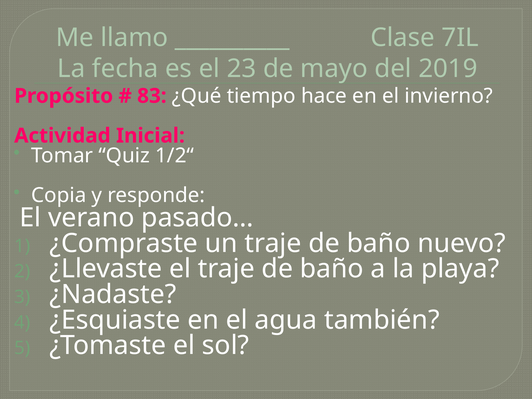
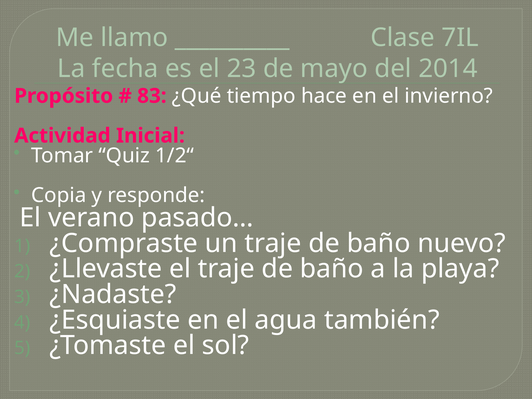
2019: 2019 -> 2014
